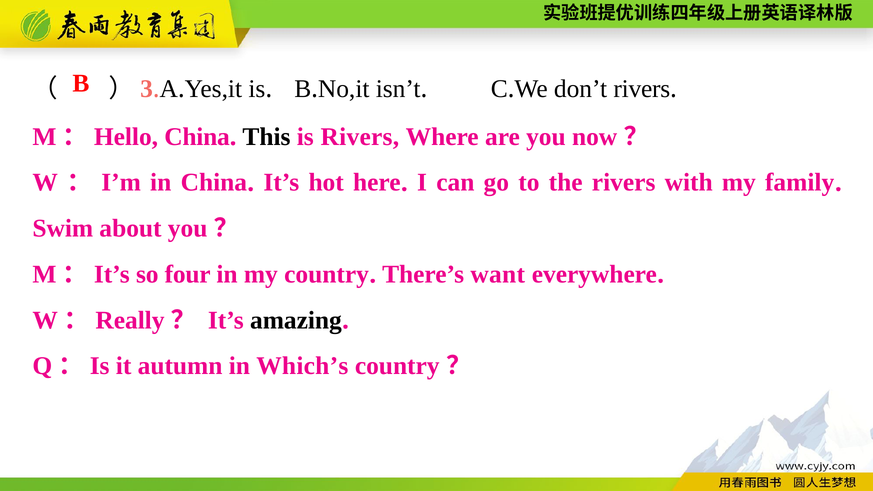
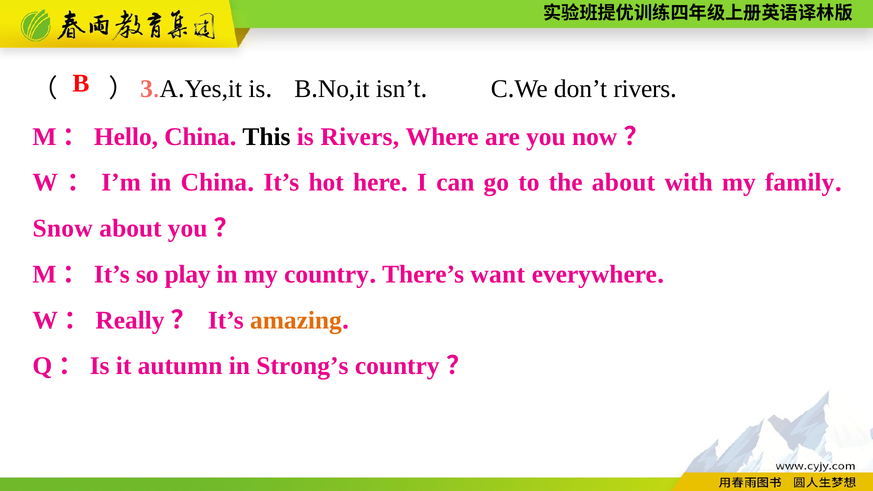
the rivers: rivers -> about
Swim: Swim -> Snow
four: four -> play
amazing colour: black -> orange
Which’s: Which’s -> Strong’s
